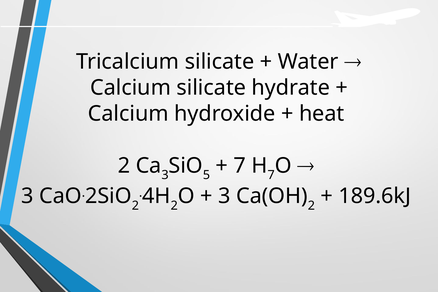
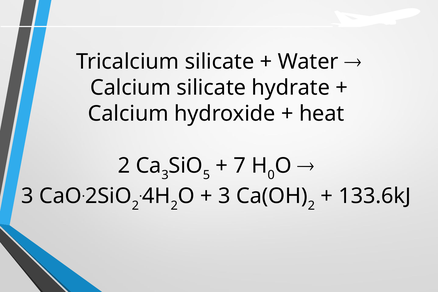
7 at (271, 175): 7 -> 0
189.6kJ: 189.6kJ -> 133.6kJ
